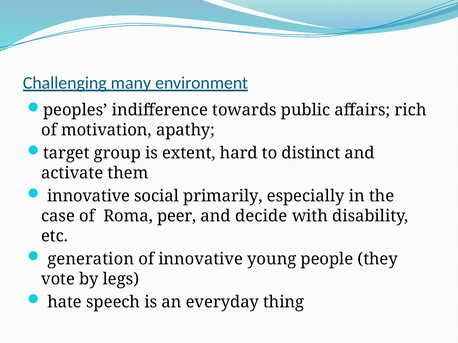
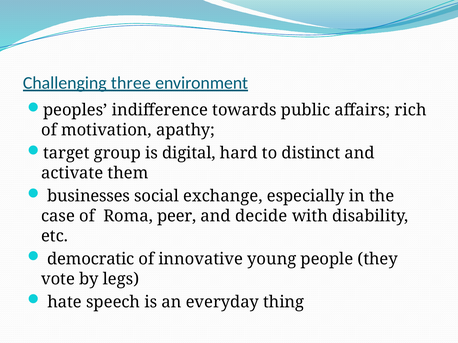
many: many -> three
extent: extent -> digital
innovative at (89, 196): innovative -> businesses
primarily: primarily -> exchange
generation: generation -> democratic
